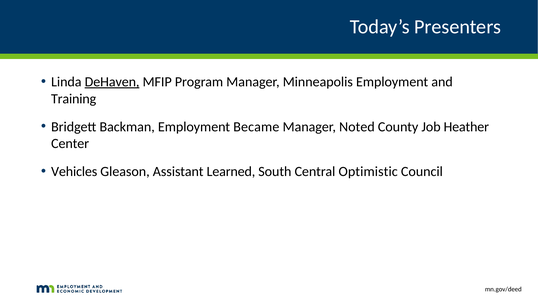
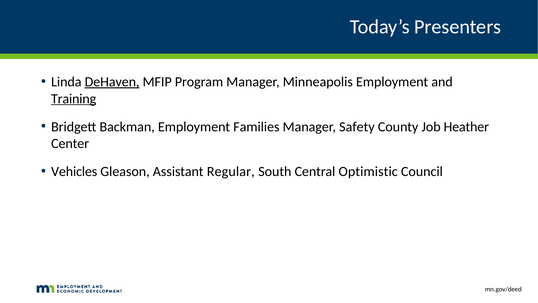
Training underline: none -> present
Became: Became -> Families
Noted: Noted -> Safety
Learned: Learned -> Regular
